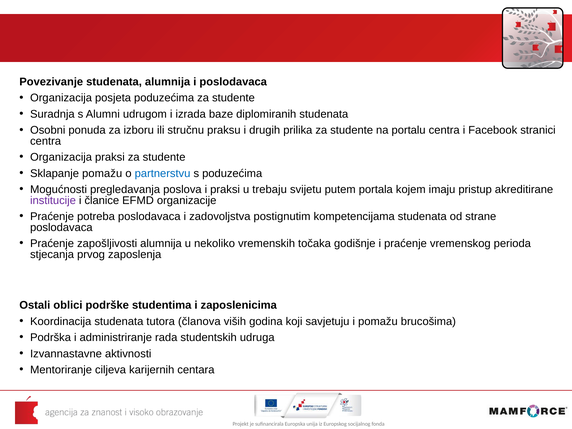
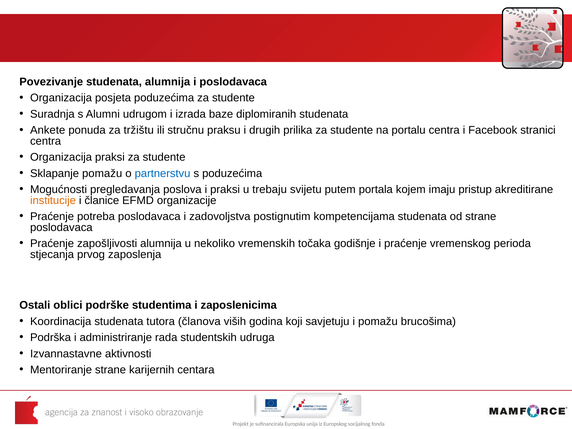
Osobni: Osobni -> Ankete
izboru: izboru -> tržištu
institucije colour: purple -> orange
Mentoriranje ciljeva: ciljeva -> strane
